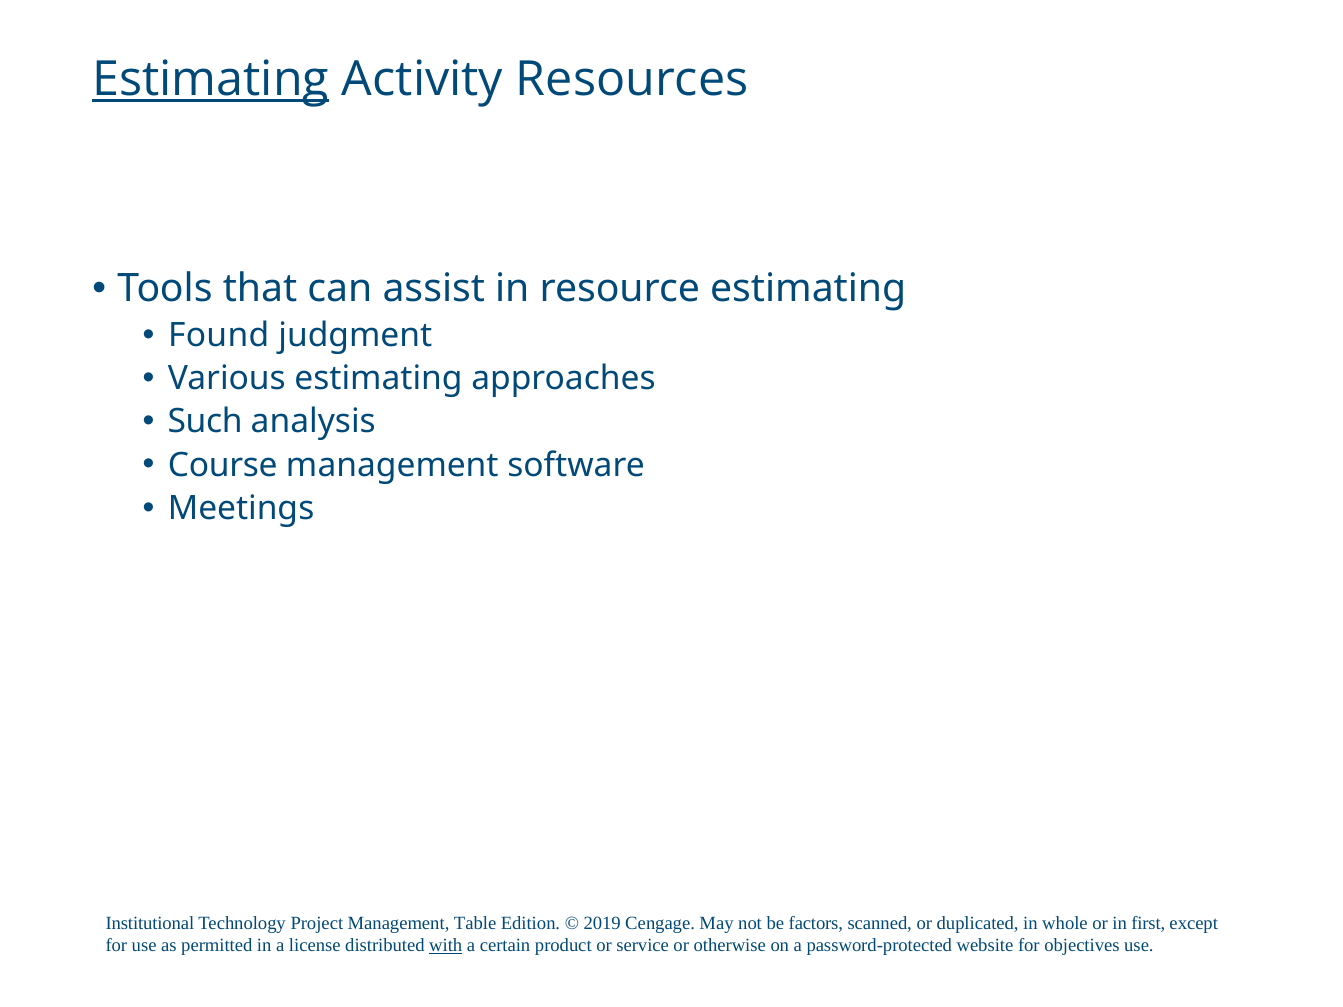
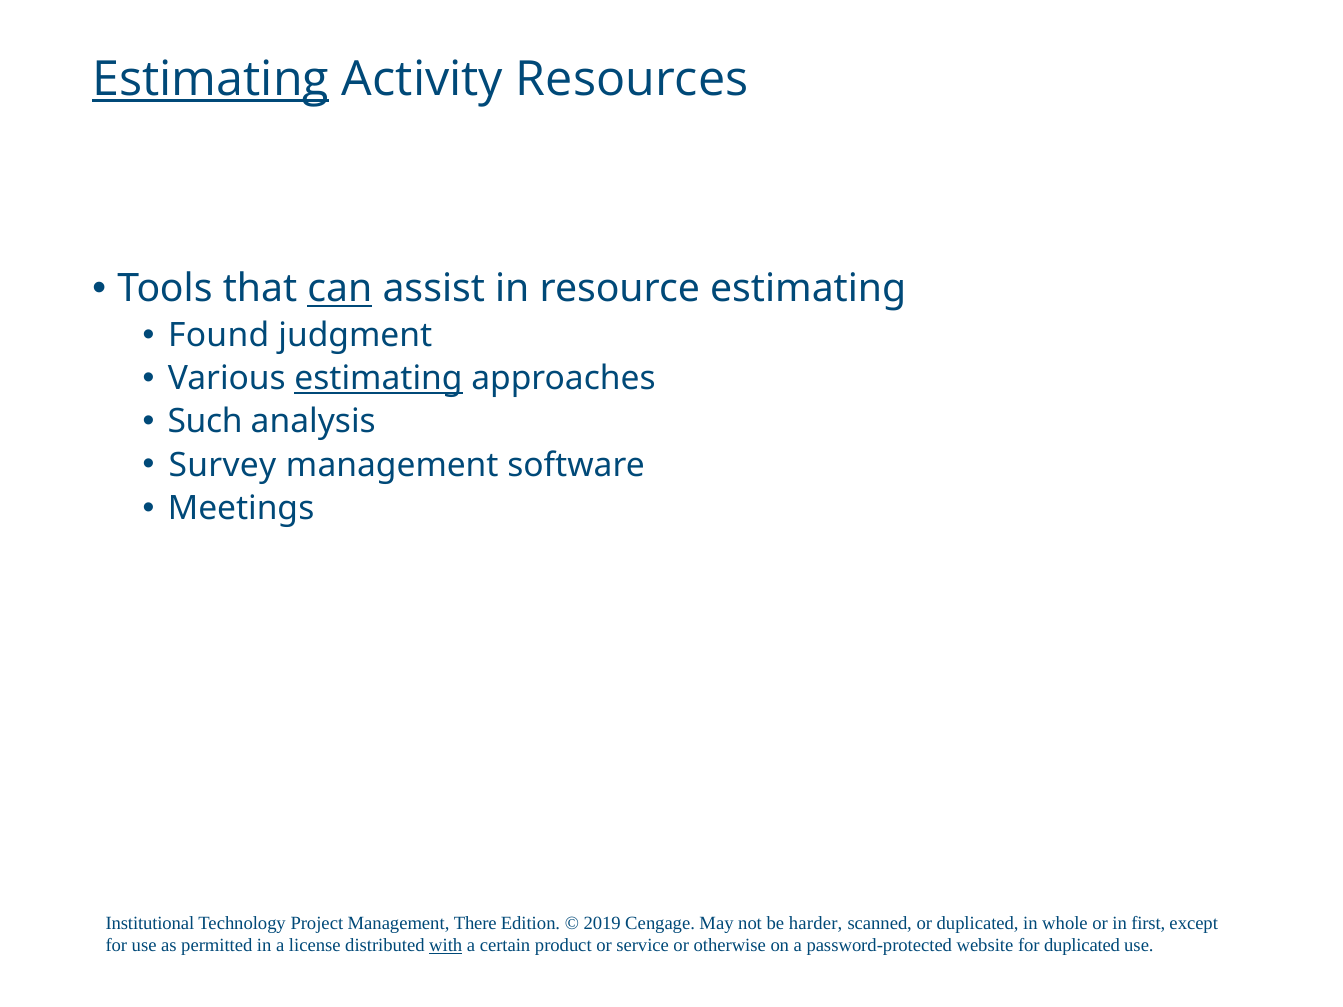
can underline: none -> present
estimating at (379, 379) underline: none -> present
Course: Course -> Survey
Table: Table -> There
factors: factors -> harder
for objectives: objectives -> duplicated
